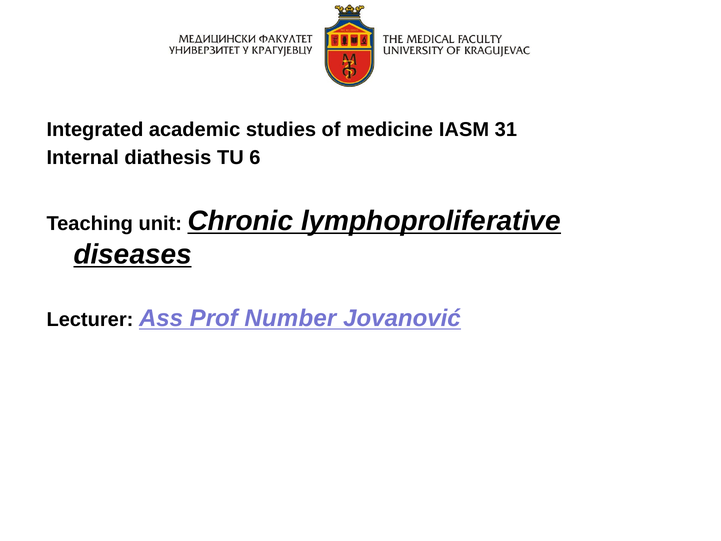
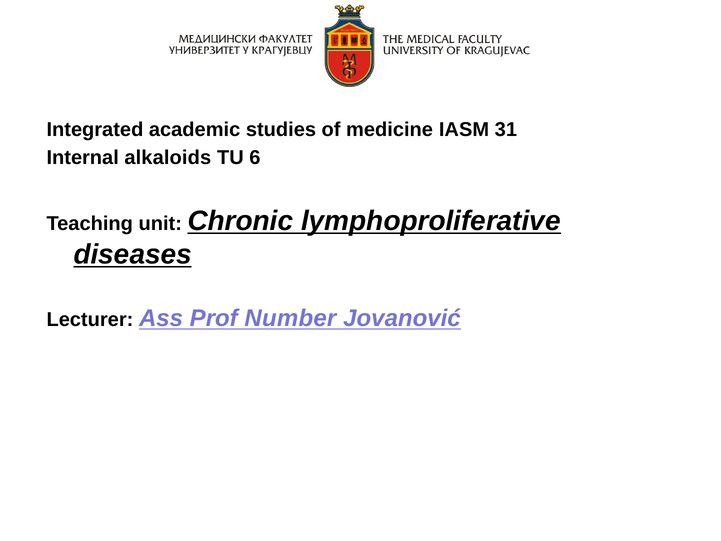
diathesis: diathesis -> alkaloids
